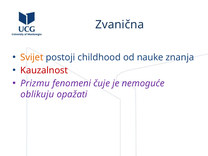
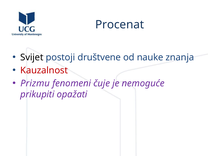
Zvanična: Zvanična -> Procenat
Svijet colour: orange -> black
childhood: childhood -> društvene
oblikuju: oblikuju -> prikupiti
